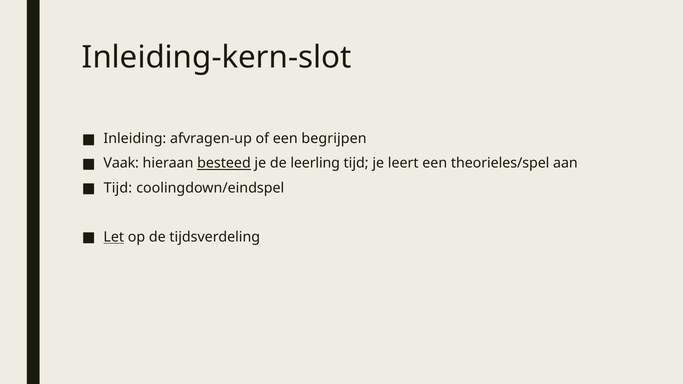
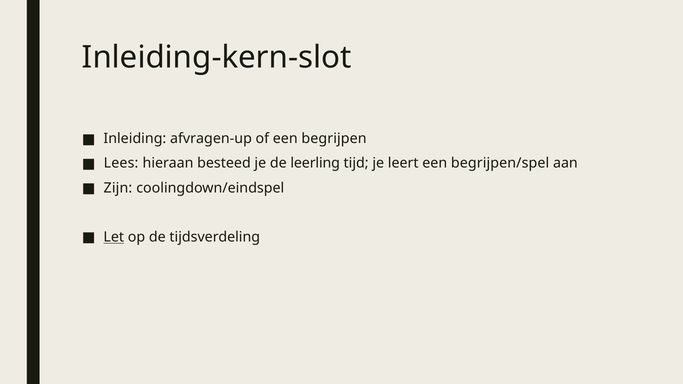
Vaak: Vaak -> Lees
besteed underline: present -> none
theorieles/spel: theorieles/spel -> begrijpen/spel
Tijd at (118, 188): Tijd -> Zijn
